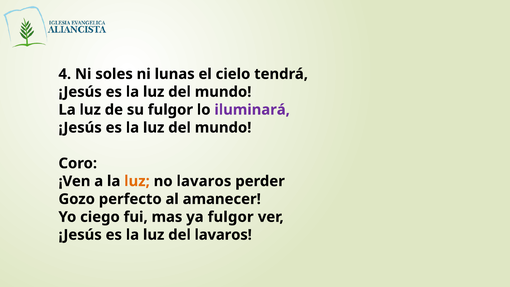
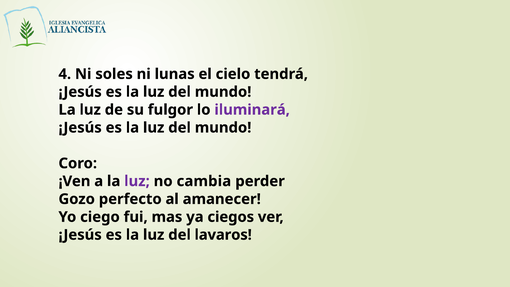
luz at (137, 181) colour: orange -> purple
no lavaros: lavaros -> cambia
ya fulgor: fulgor -> ciegos
